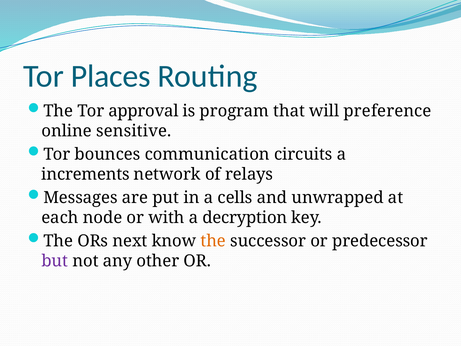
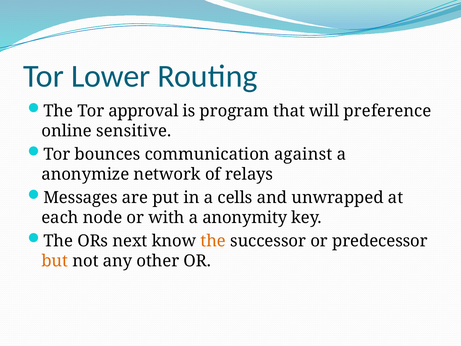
Places: Places -> Lower
circuits: circuits -> against
increments: increments -> anonymize
decryption: decryption -> anonymity
but colour: purple -> orange
